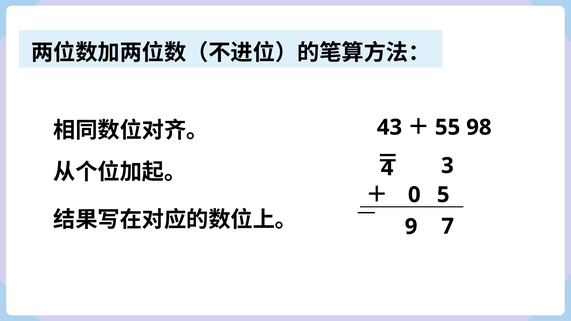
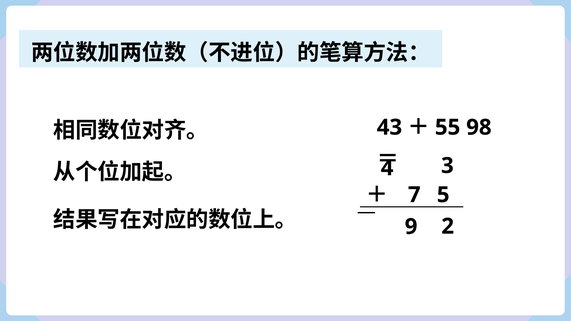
0: 0 -> 7
7: 7 -> 2
